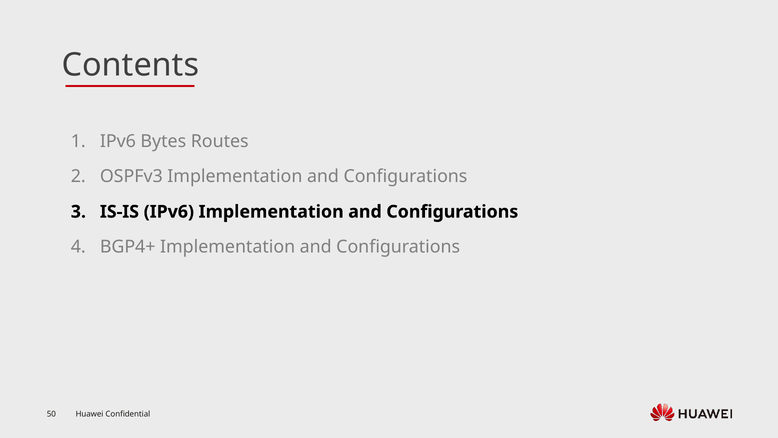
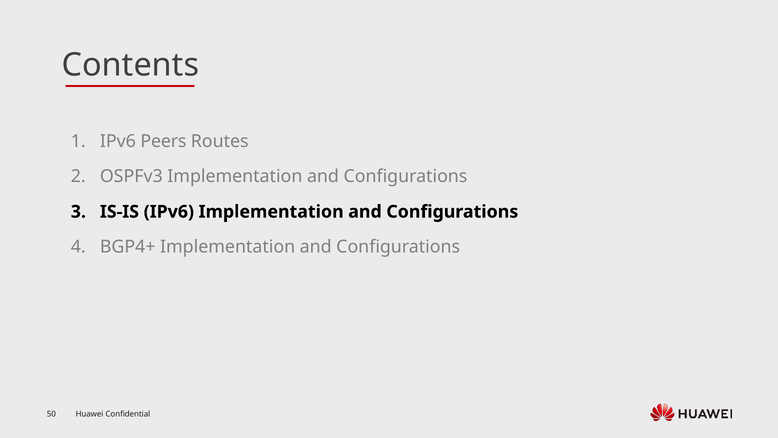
Bytes: Bytes -> Peers
